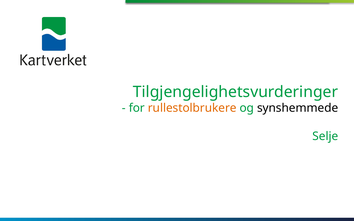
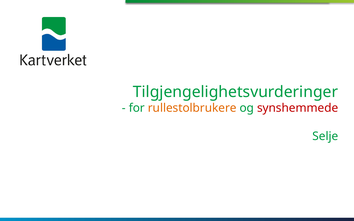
synshemmede colour: black -> red
